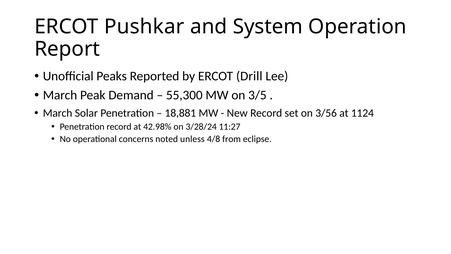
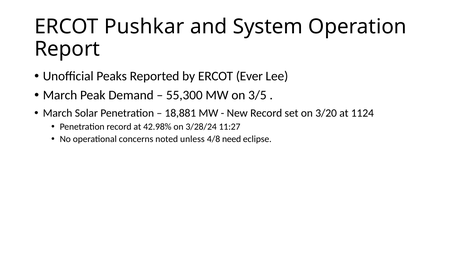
Drill: Drill -> Ever
3/56: 3/56 -> 3/20
from: from -> need
